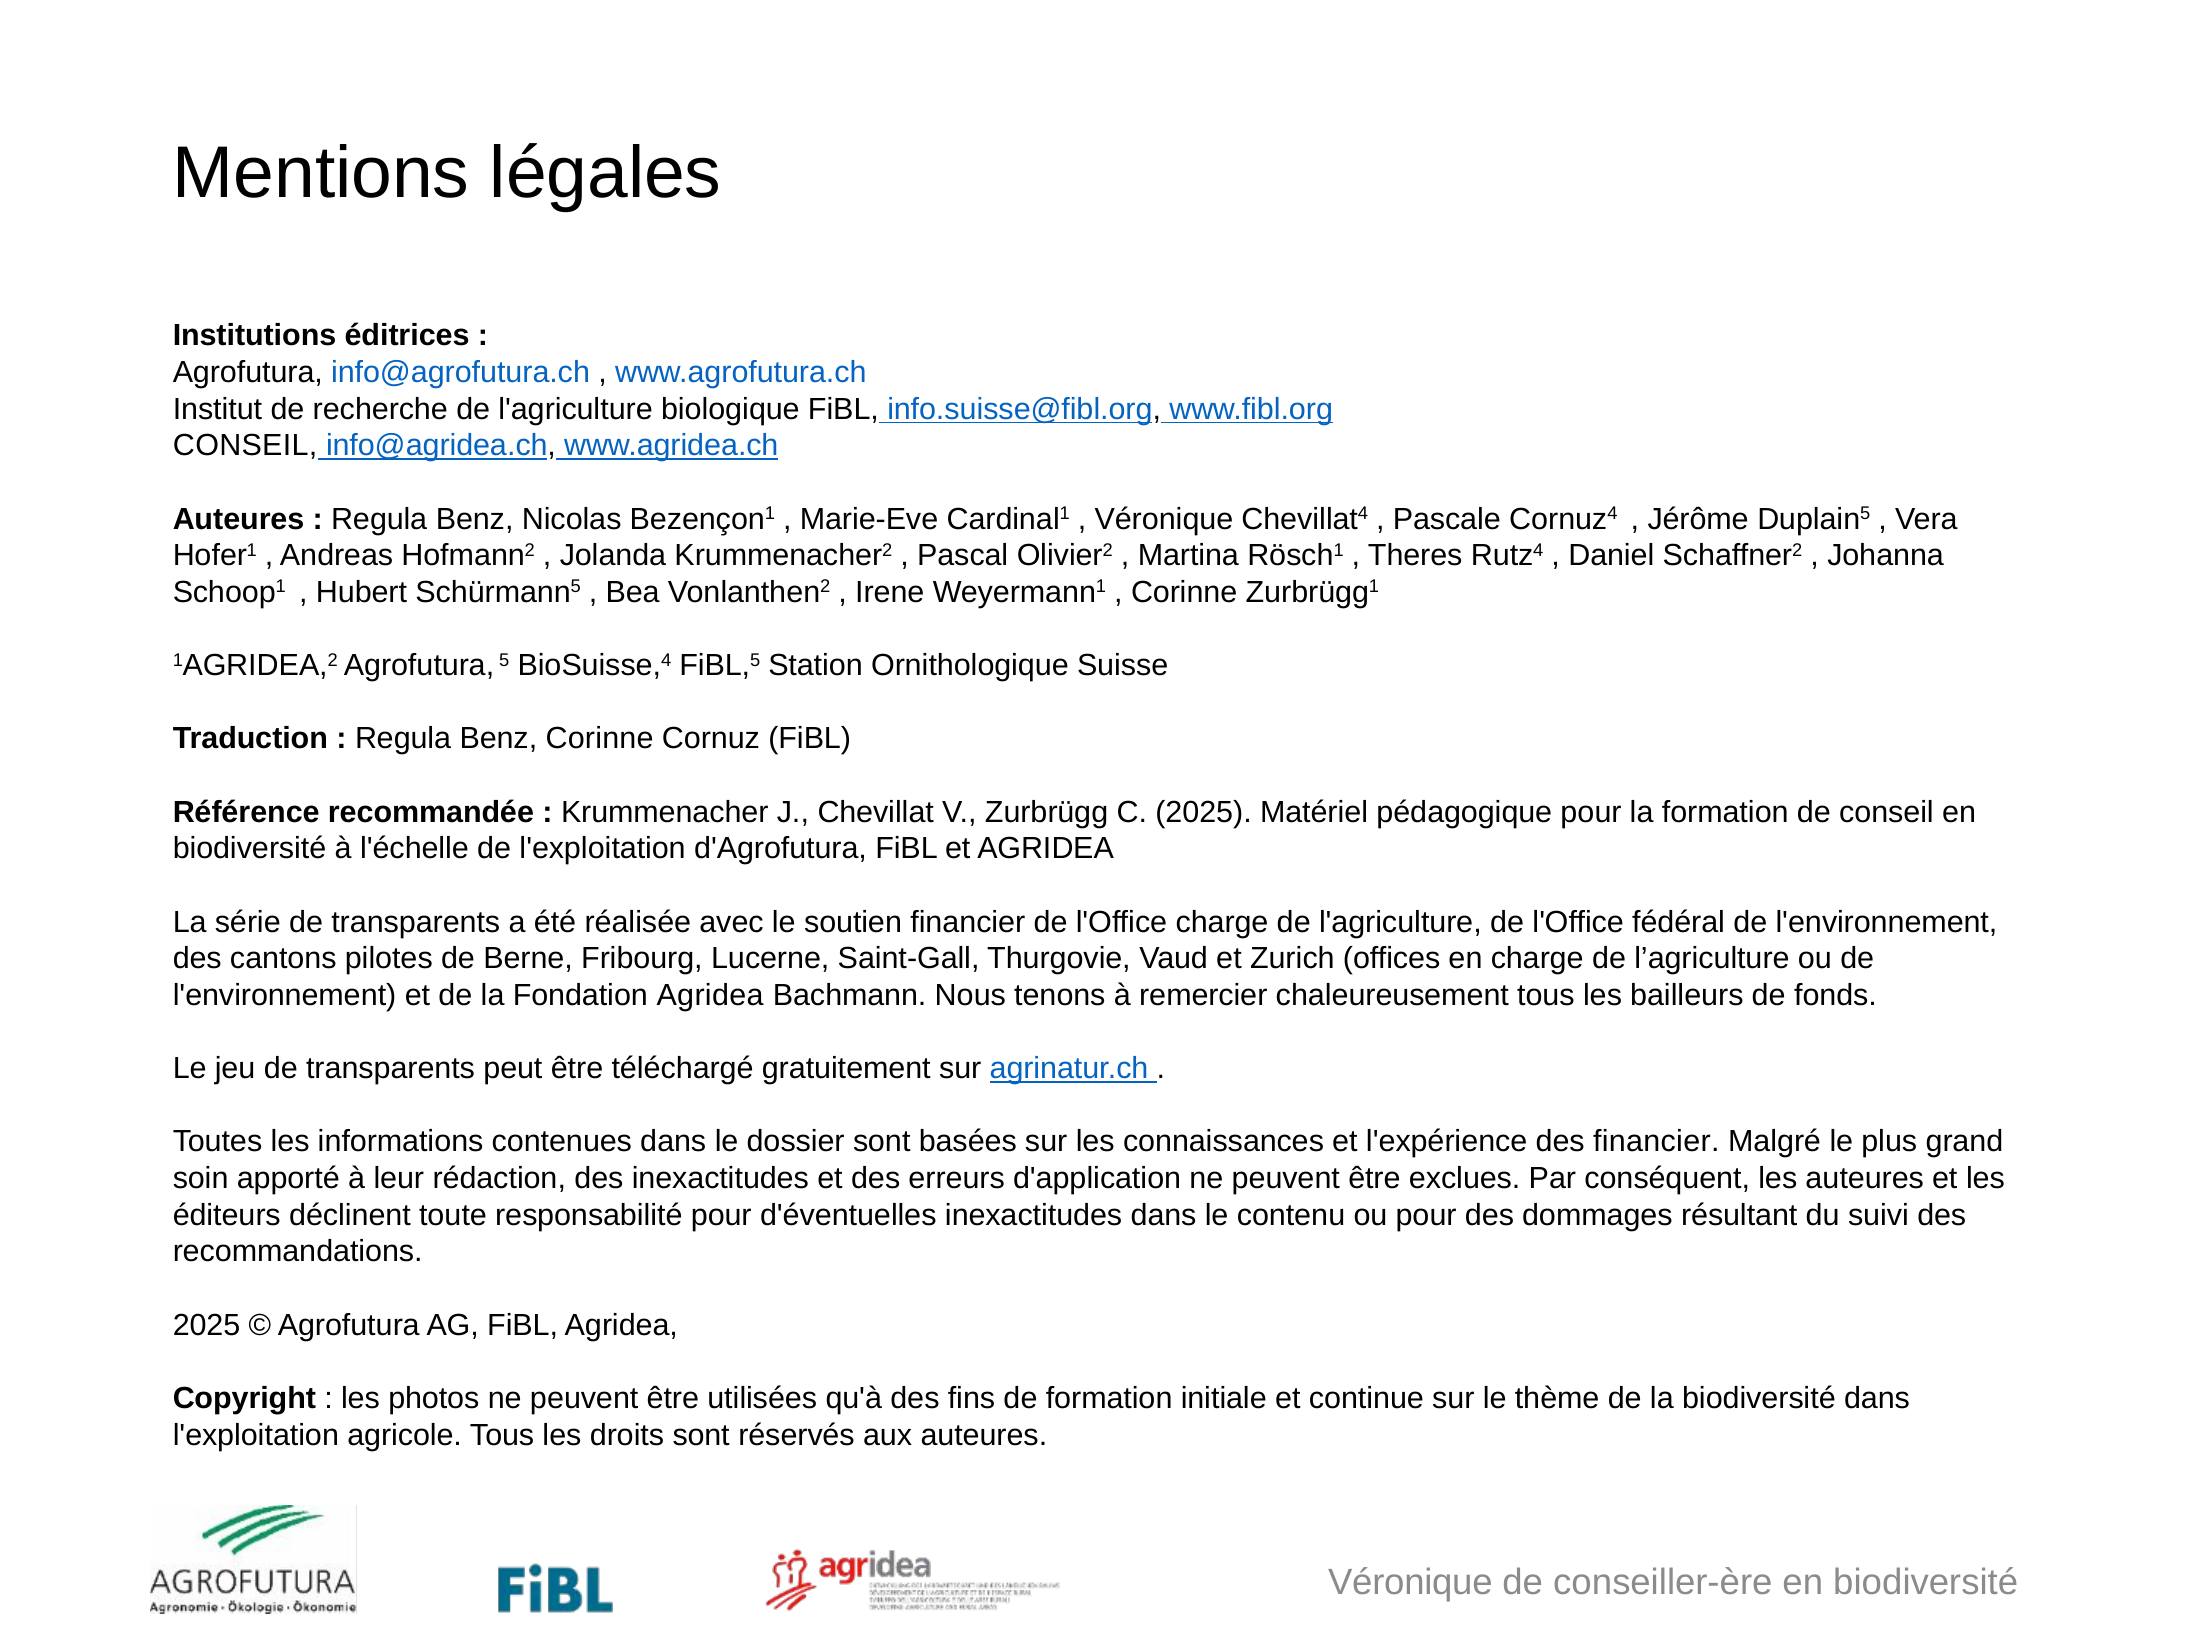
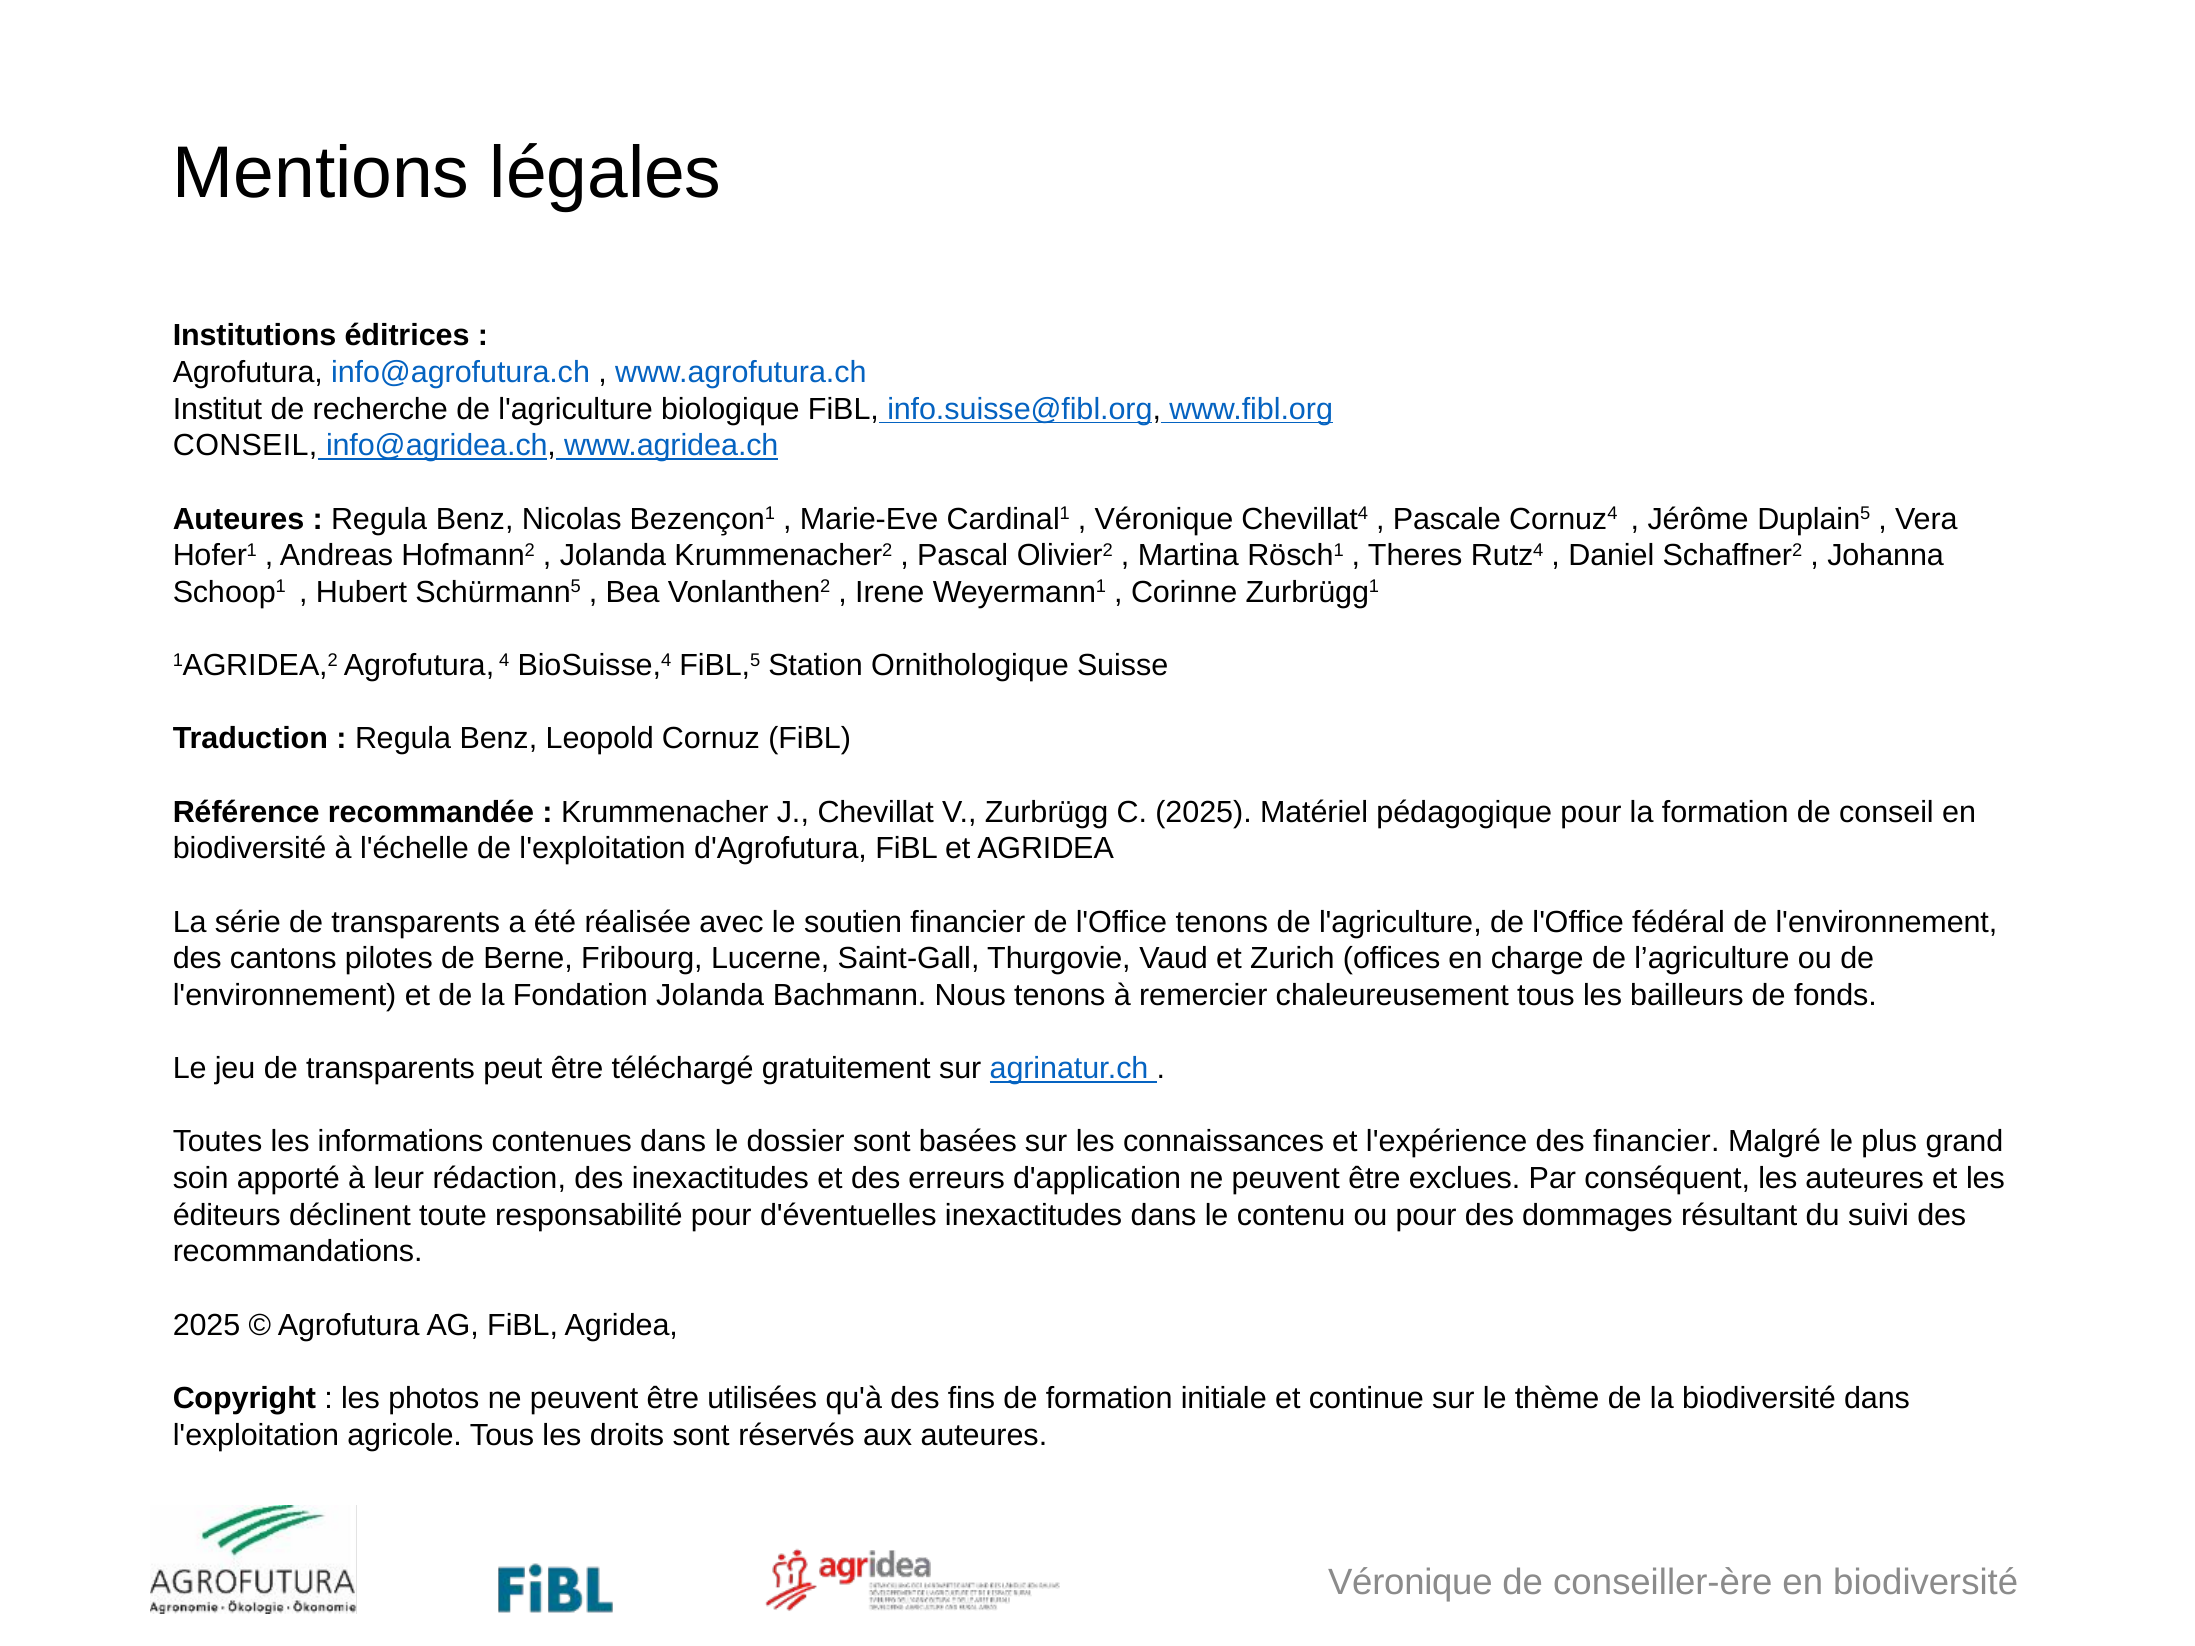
5: 5 -> 4
Benz Corinne: Corinne -> Leopold
l'Office charge: charge -> tenons
Fondation Agridea: Agridea -> Jolanda
